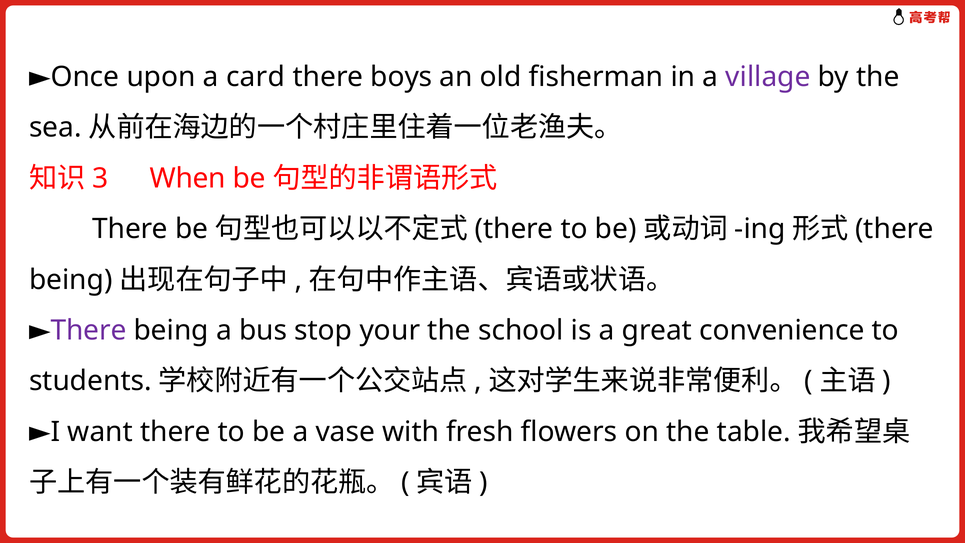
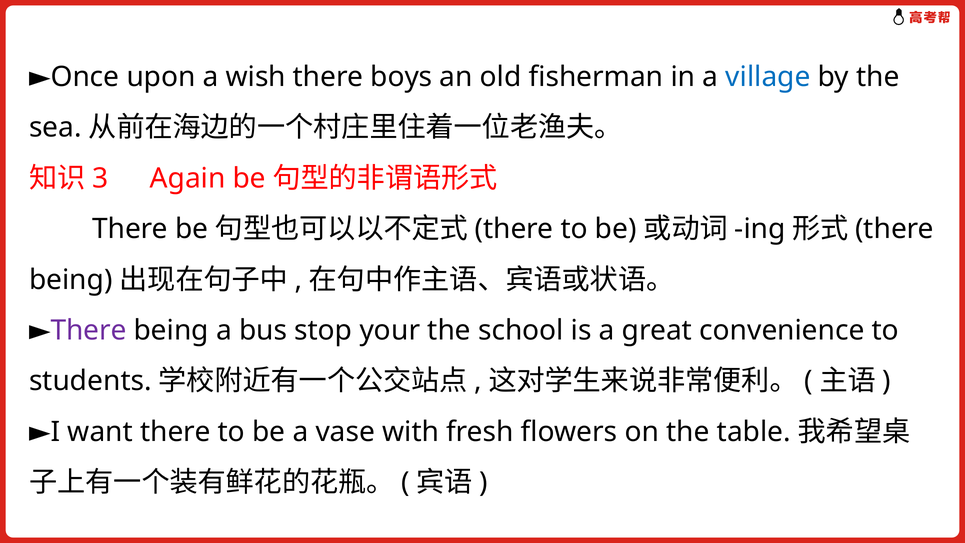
card: card -> wish
village colour: purple -> blue
When: When -> Again
